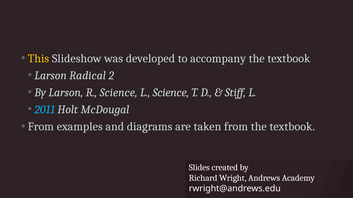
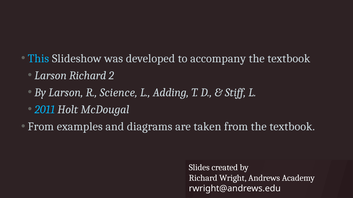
This colour: yellow -> light blue
Larson Radical: Radical -> Richard
L Science: Science -> Adding
